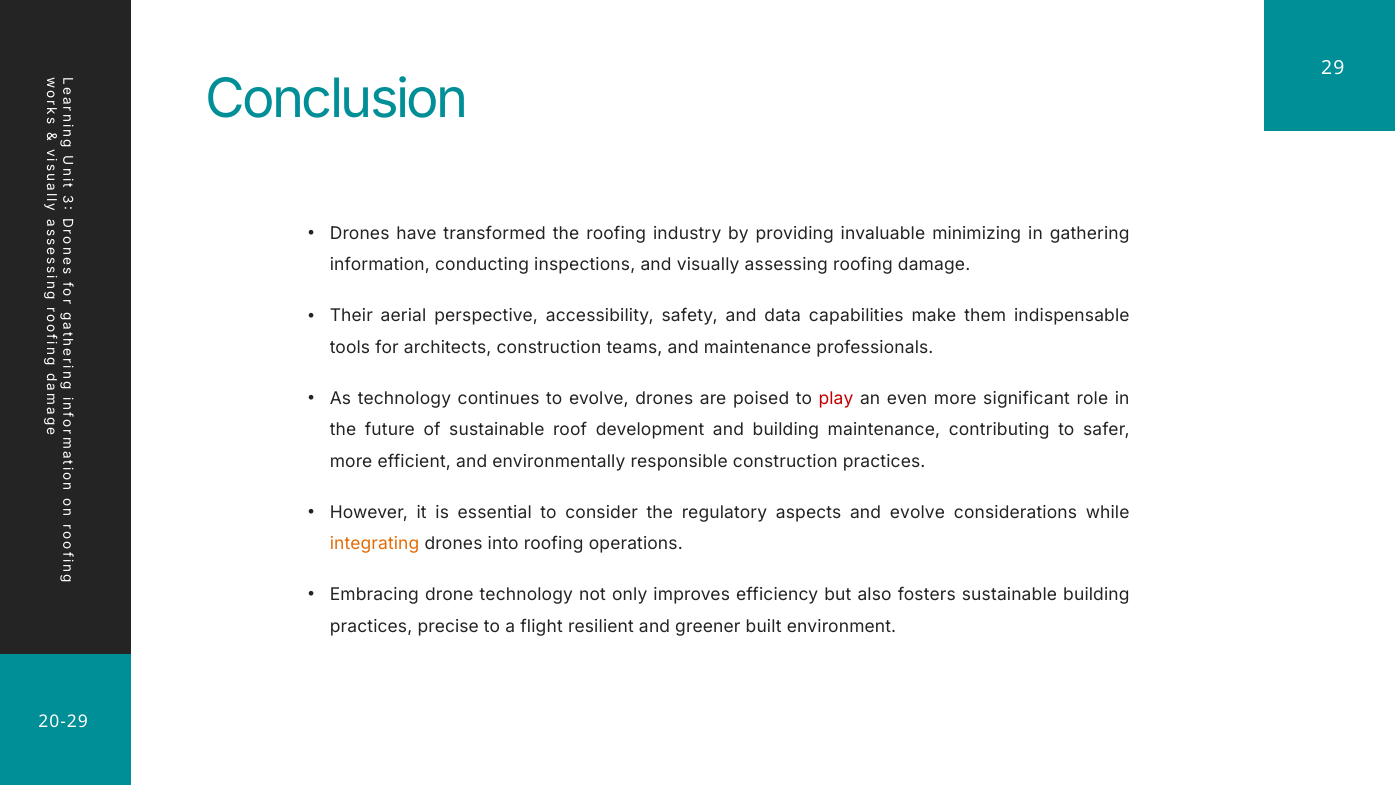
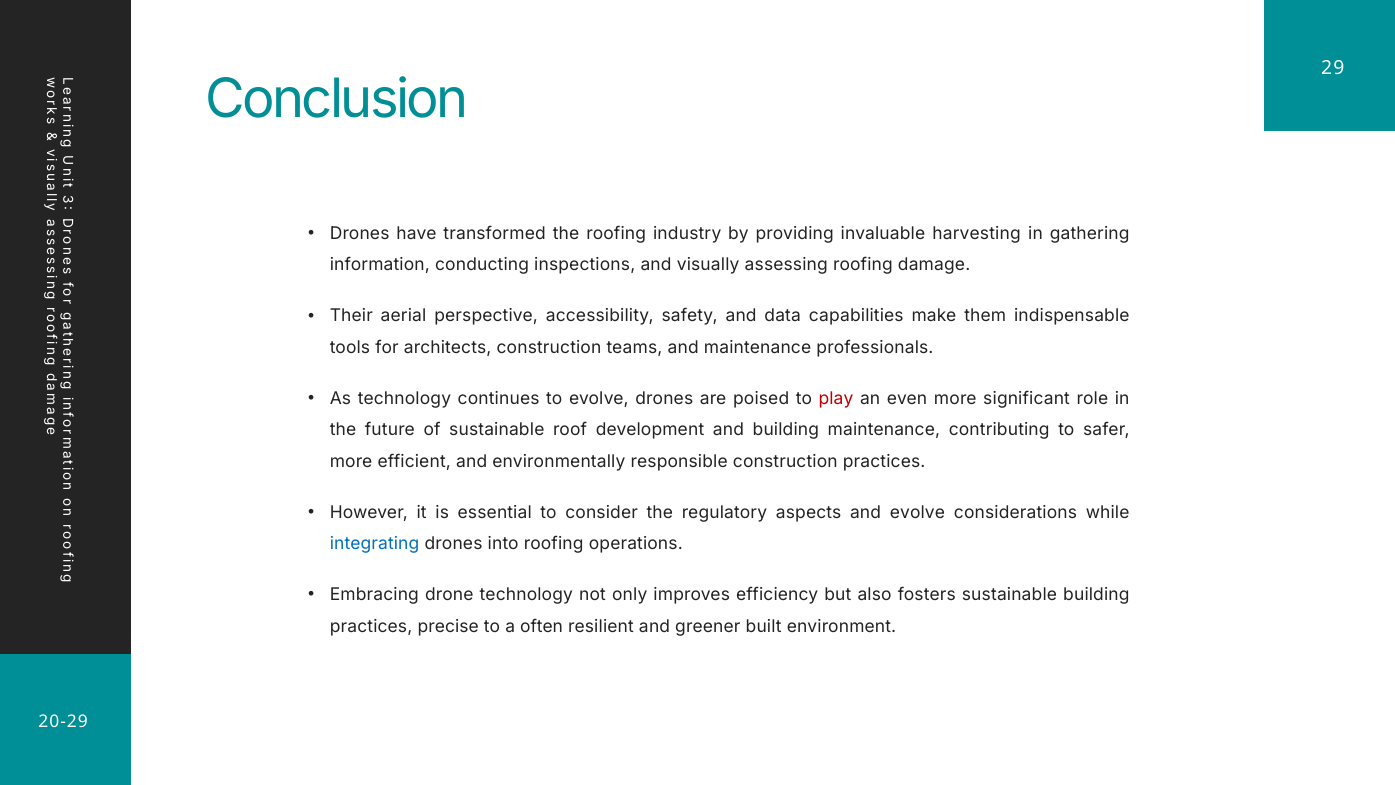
minimizing: minimizing -> harvesting
integrating colour: orange -> blue
flight: flight -> often
